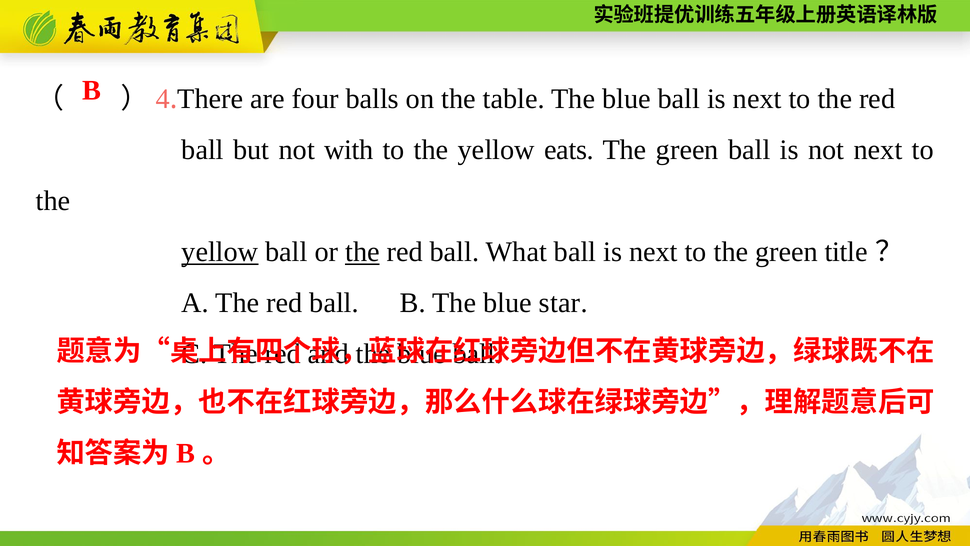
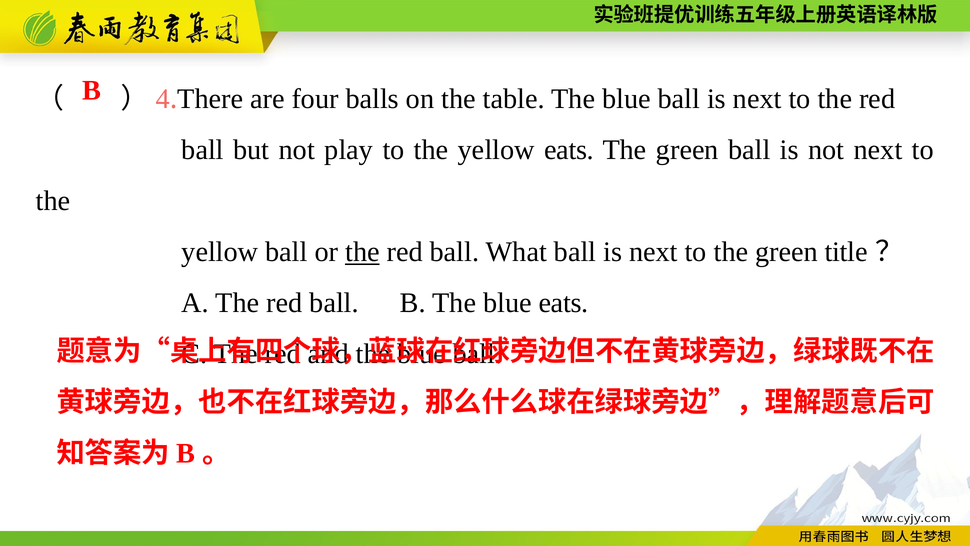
with: with -> play
yellow at (220, 252) underline: present -> none
blue star: star -> eats
